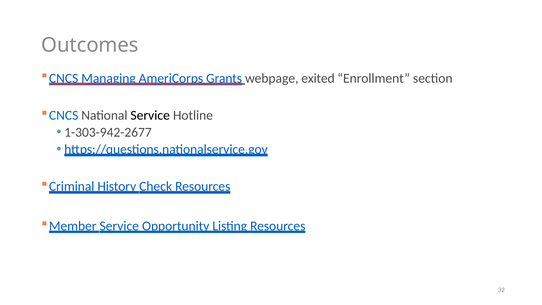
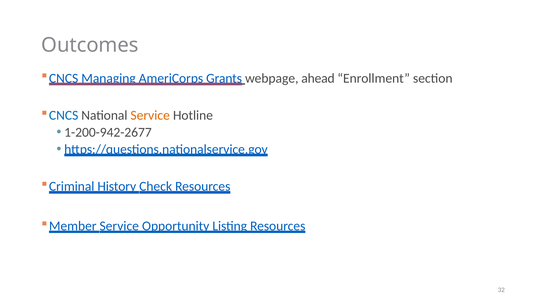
exited: exited -> ahead
Service at (150, 115) colour: black -> orange
1-303-942-2677: 1-303-942-2677 -> 1-200-942-2677
